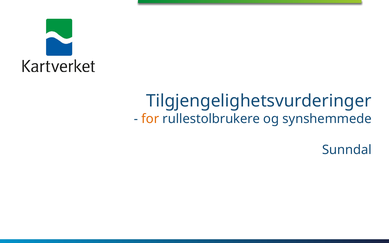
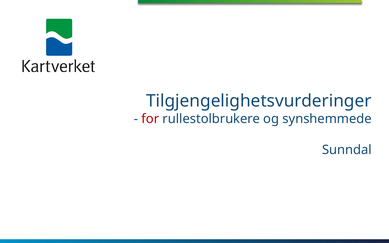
for colour: orange -> red
